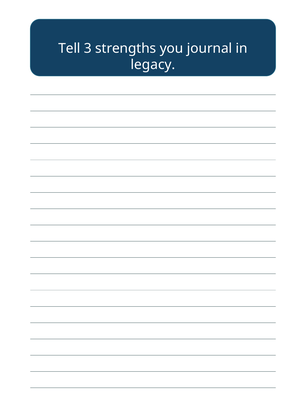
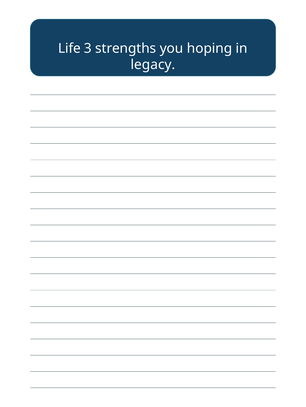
Tell: Tell -> Life
journal: journal -> hoping
